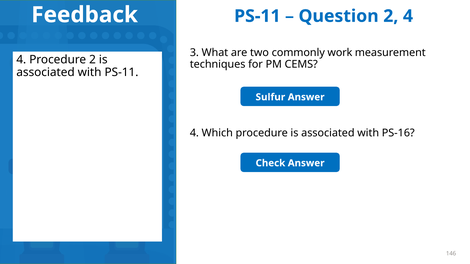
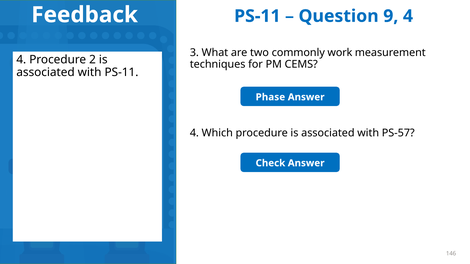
Question 2: 2 -> 9
Sulfur: Sulfur -> Phase
PS-16: PS-16 -> PS-57
